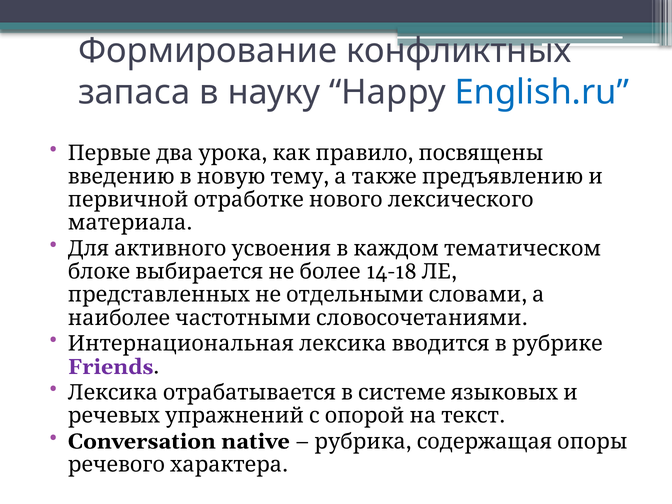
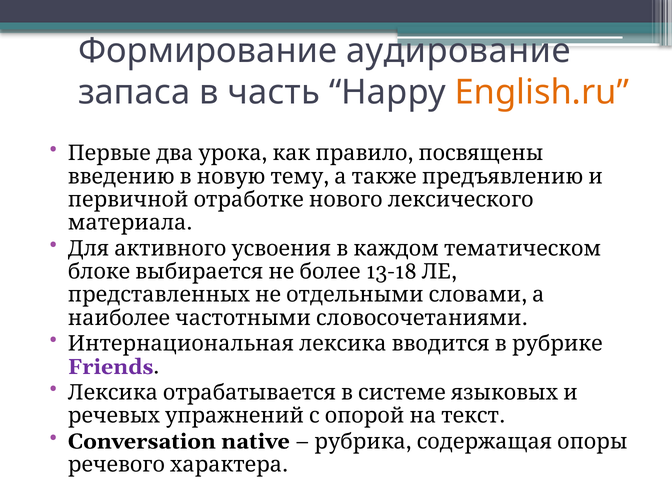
конфликтных: конфликтных -> аудирование
науку: науку -> часть
English.ru colour: blue -> orange
14-18: 14-18 -> 13-18
